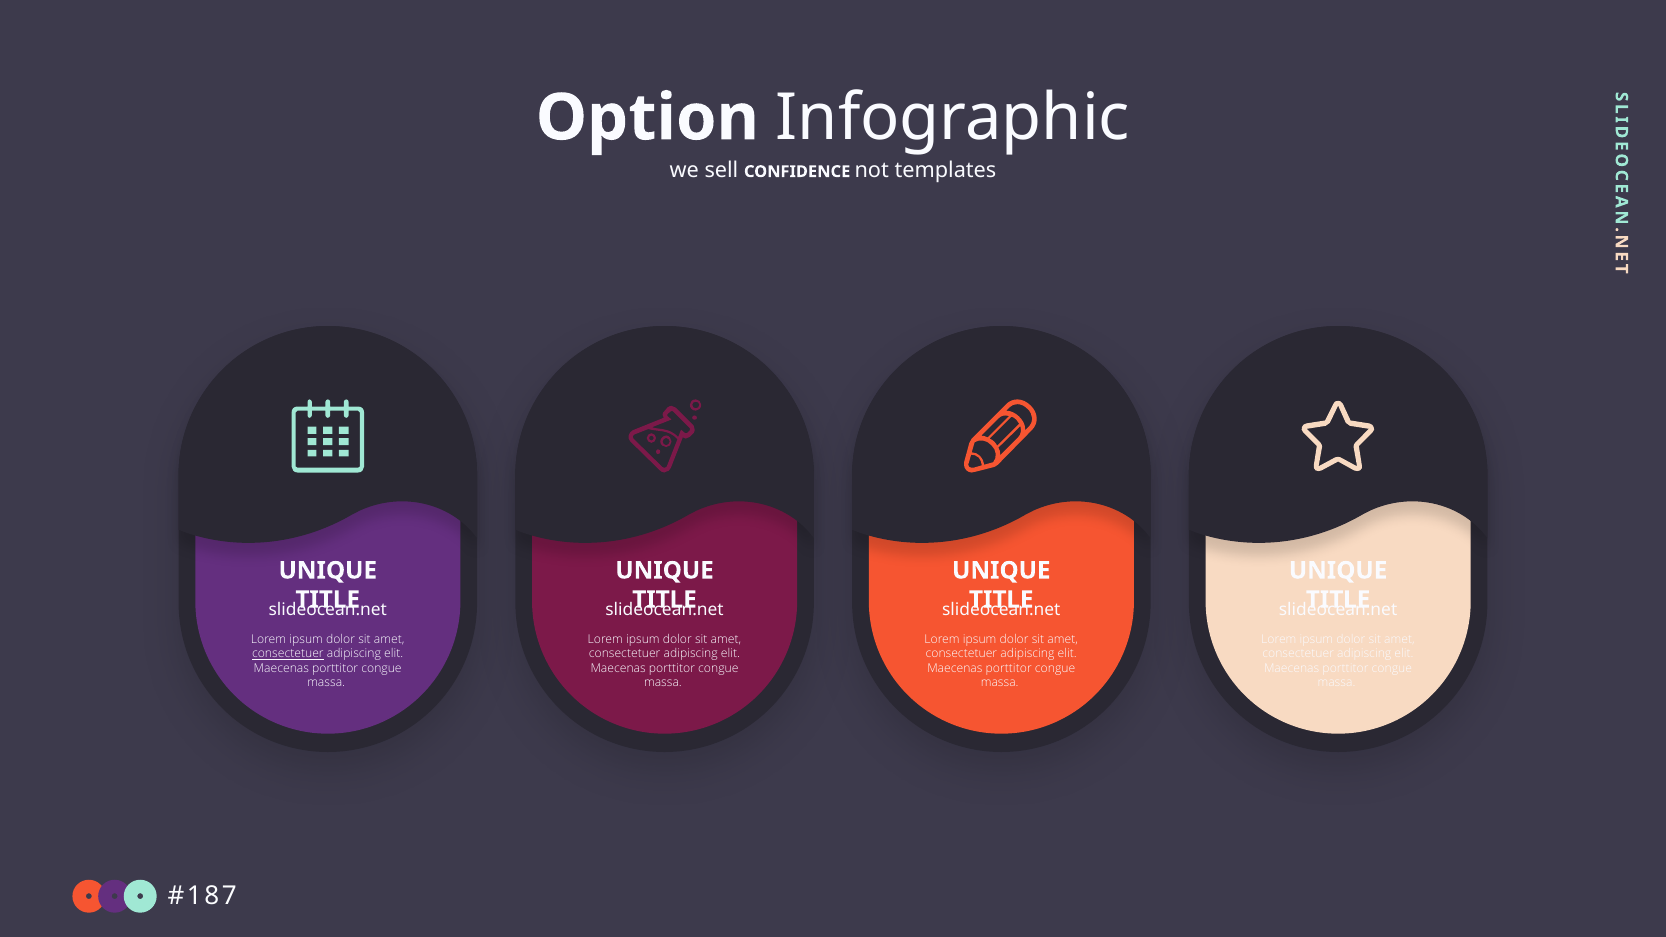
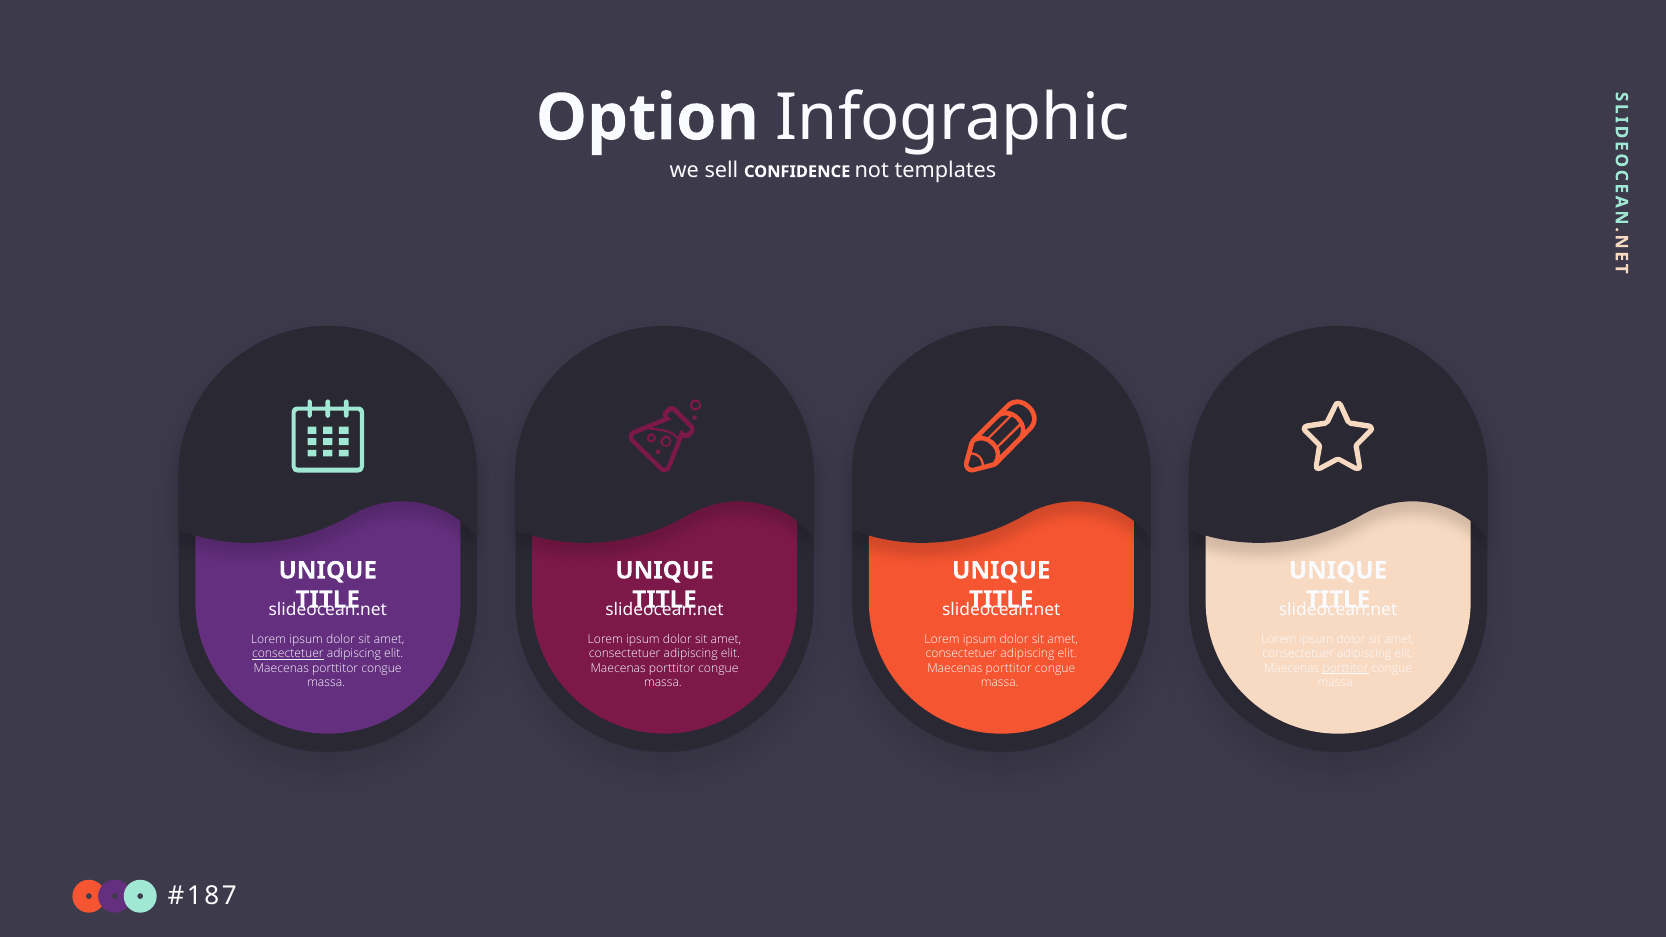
porttitor at (1346, 668) underline: none -> present
